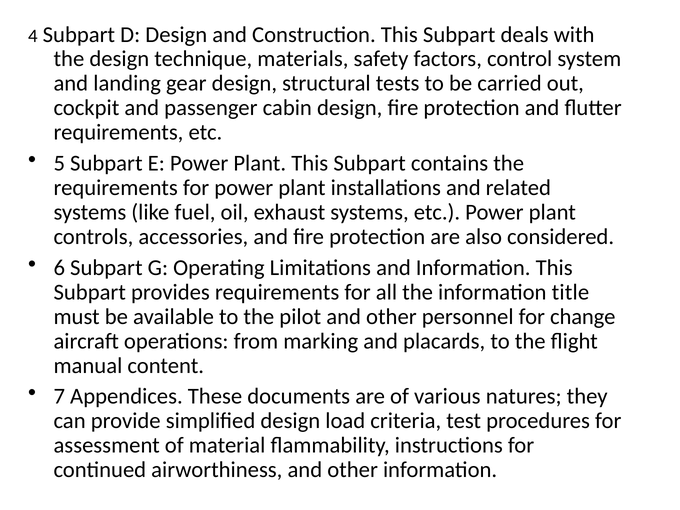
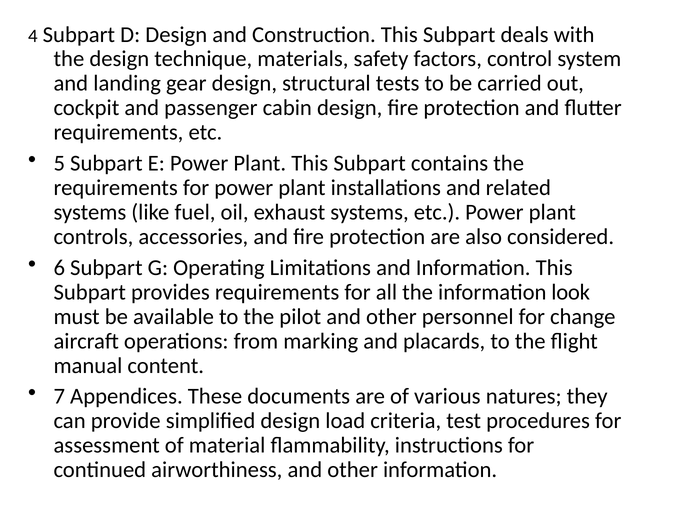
title: title -> look
